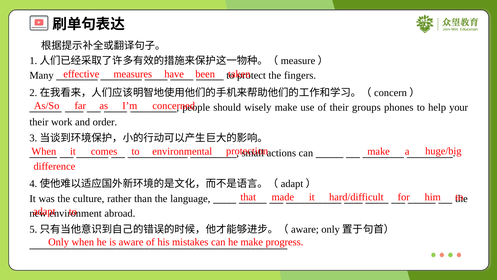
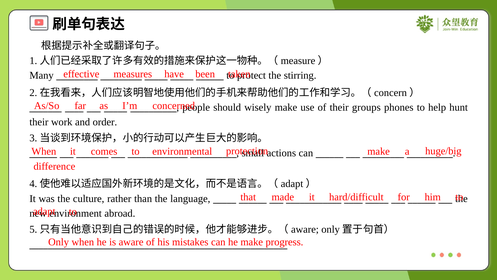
fingers: fingers -> stirring
your: your -> hunt
